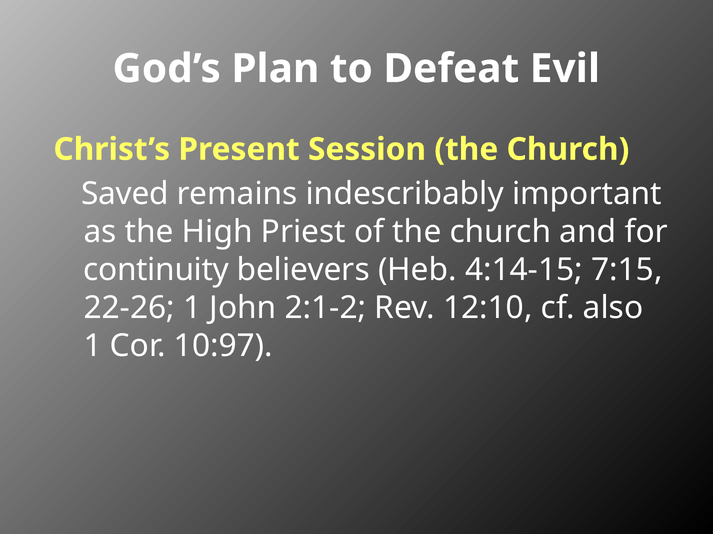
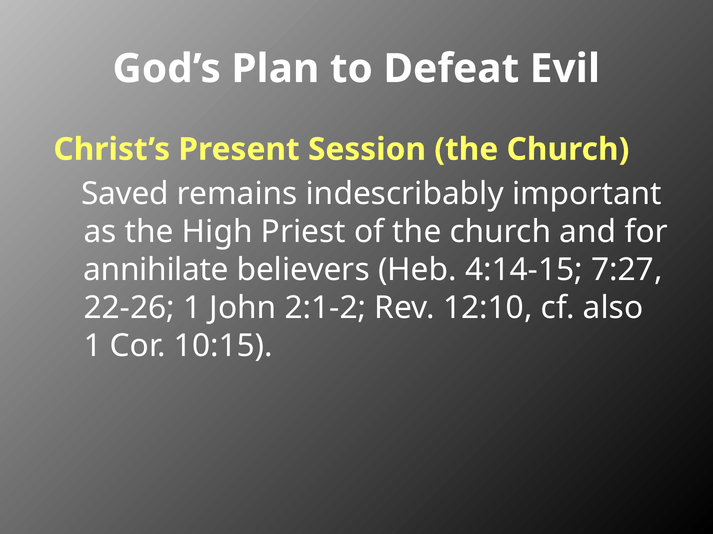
continuity: continuity -> annihilate
7:15: 7:15 -> 7:27
10:97: 10:97 -> 10:15
